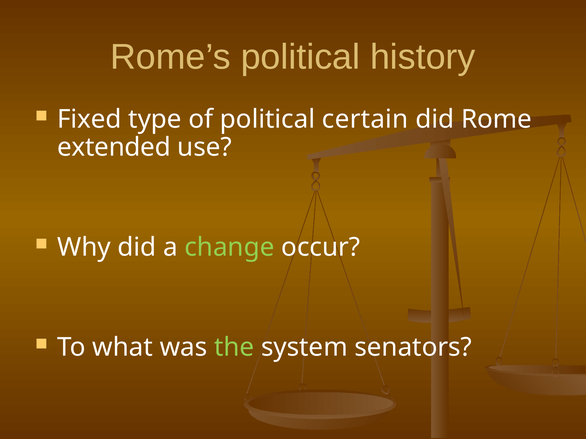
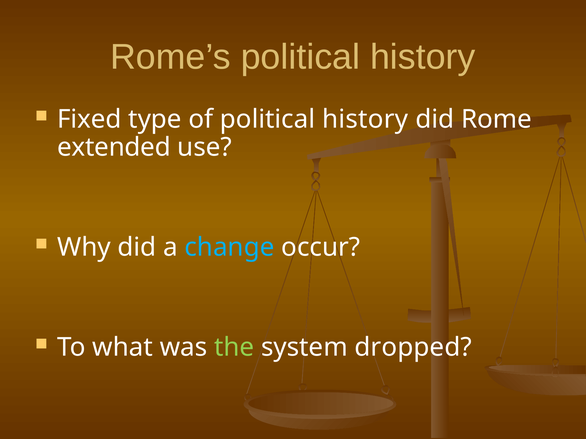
of political certain: certain -> history
change colour: light green -> light blue
senators: senators -> dropped
